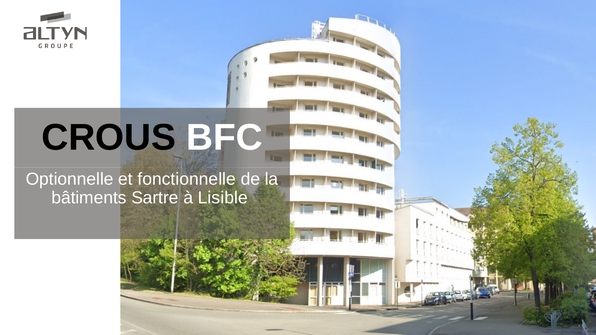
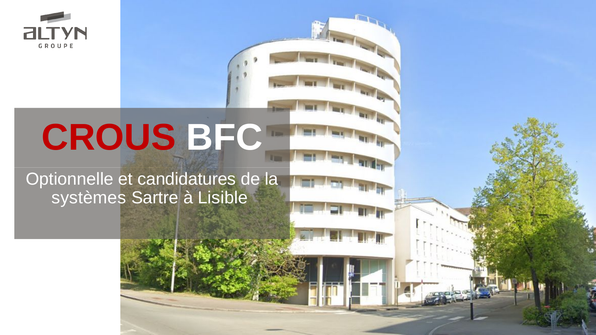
CROUS colour: black -> red
fonctionnelle: fonctionnelle -> candidatures
bâtiments: bâtiments -> systèmes
